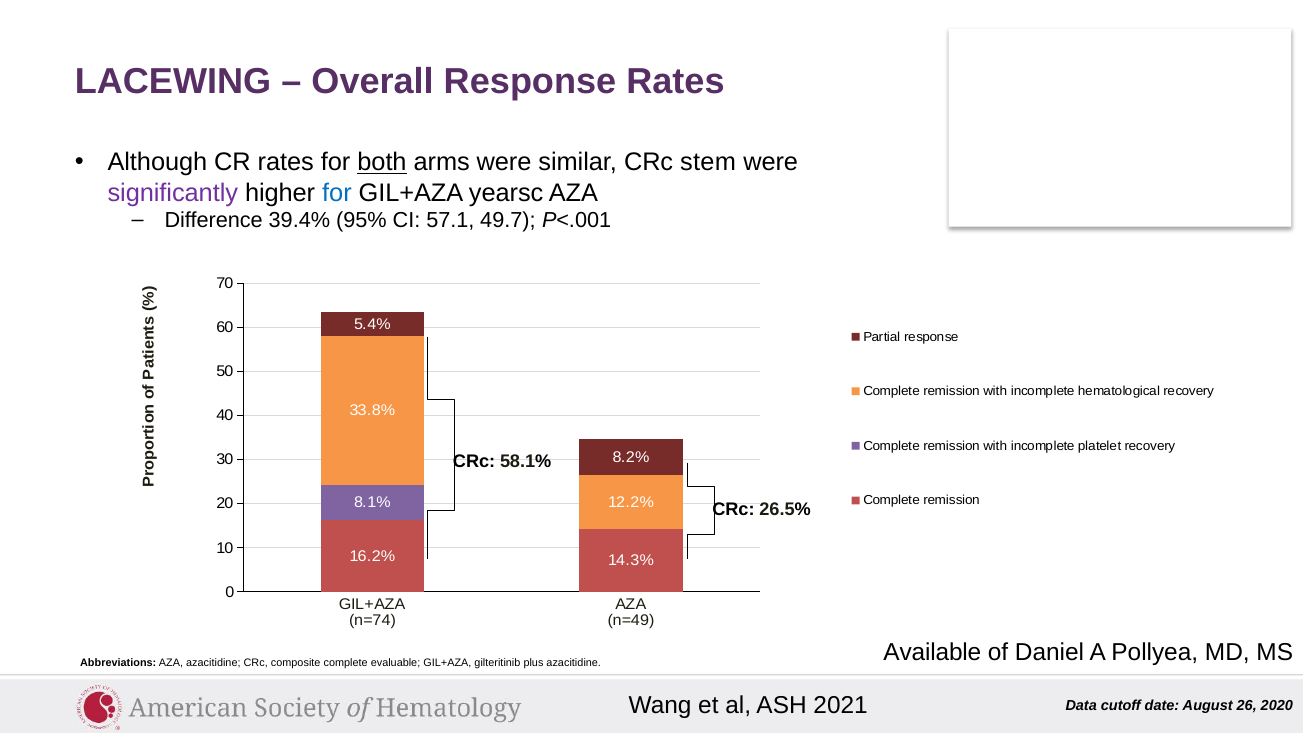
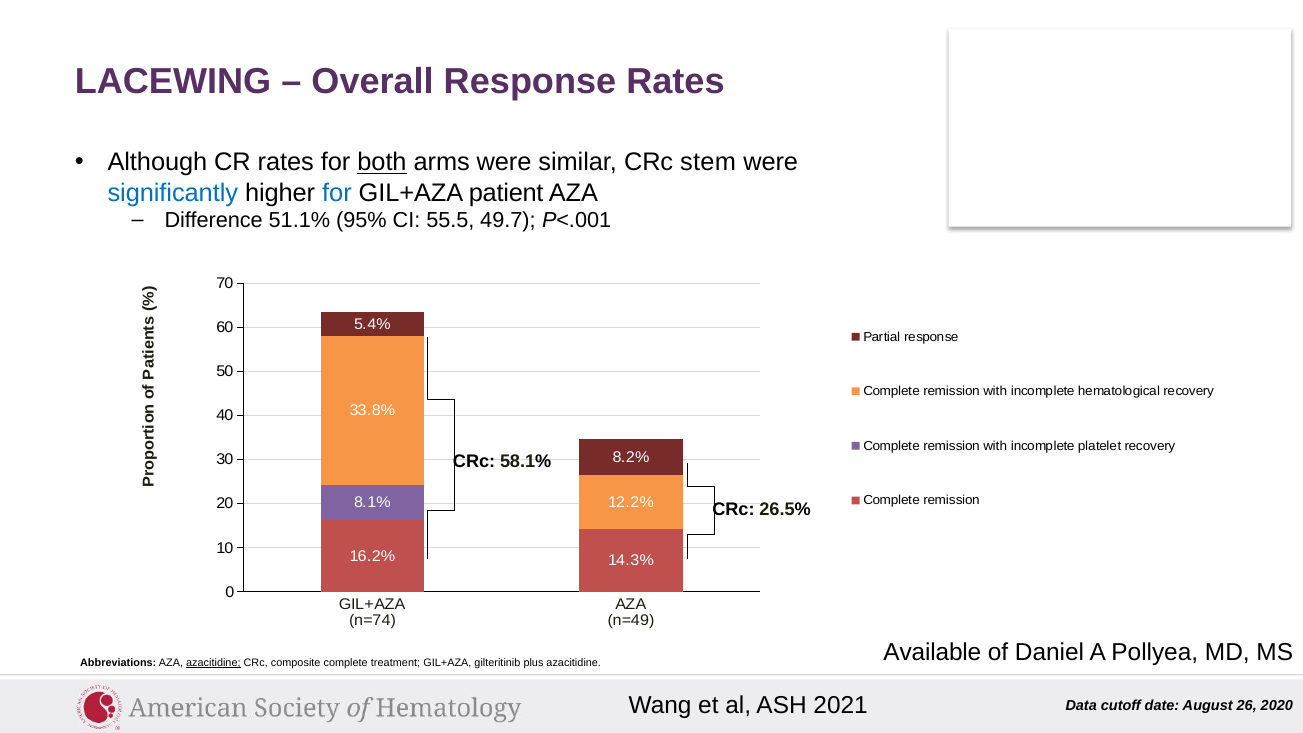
significantly colour: purple -> blue
yearsc: yearsc -> patient
39.4%: 39.4% -> 51.1%
57.1: 57.1 -> 55.5
azacitidine at (213, 663) underline: none -> present
evaluable: evaluable -> treatment
